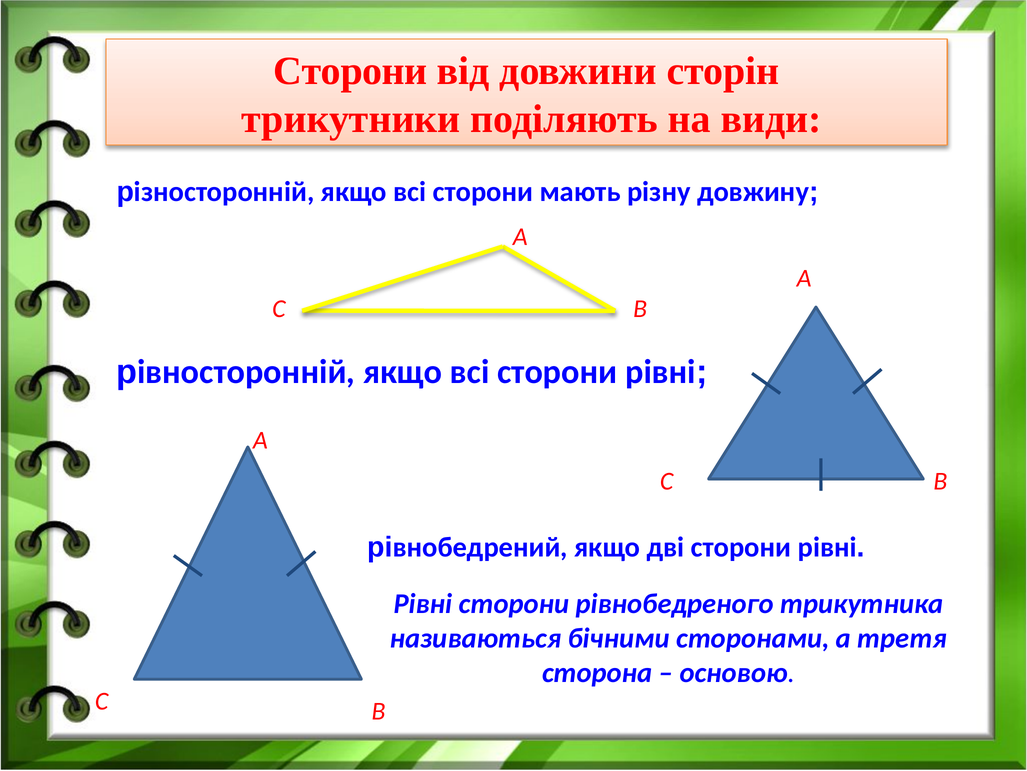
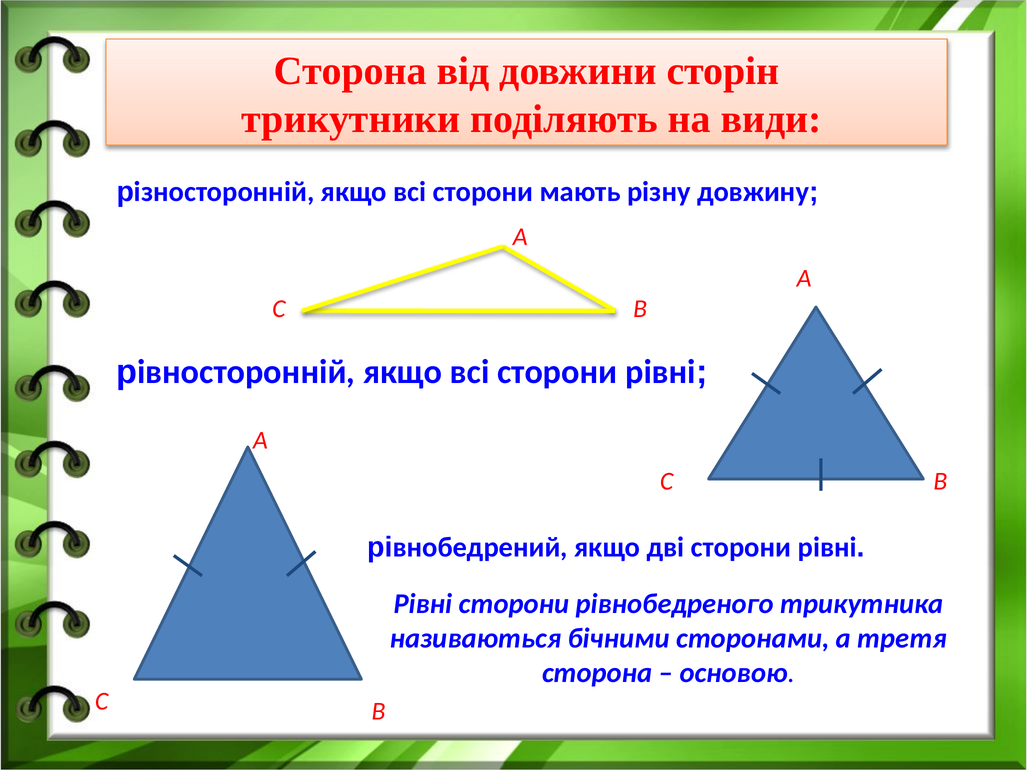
Сторони at (350, 71): Сторони -> Сторона
